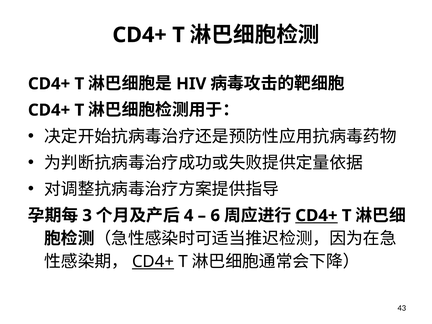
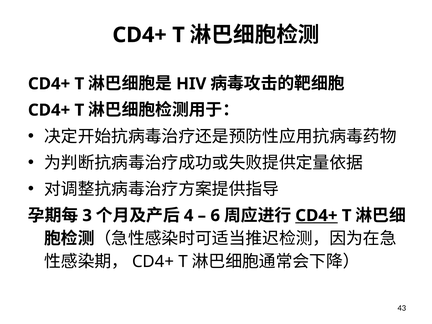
CD4+ at (153, 262) underline: present -> none
